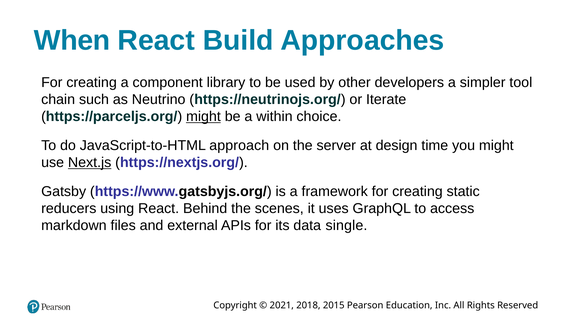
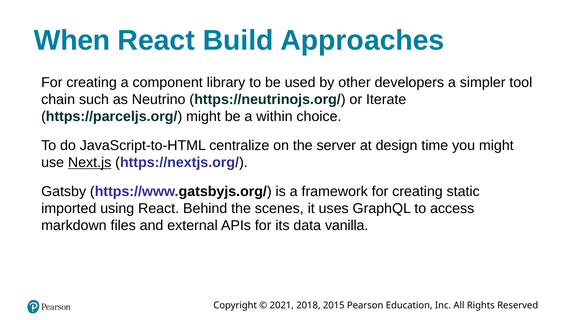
might at (203, 116) underline: present -> none
approach: approach -> centralize
reducers: reducers -> imported
single: single -> vanilla
